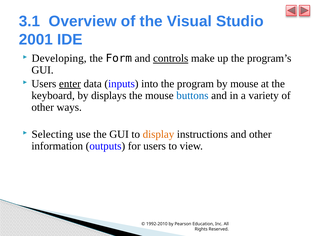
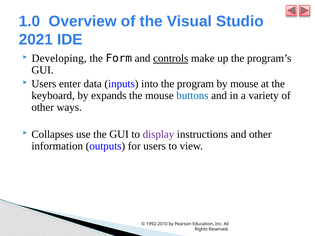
3.1: 3.1 -> 1.0
2001: 2001 -> 2021
enter underline: present -> none
displays: displays -> expands
Selecting: Selecting -> Collapses
display colour: orange -> purple
